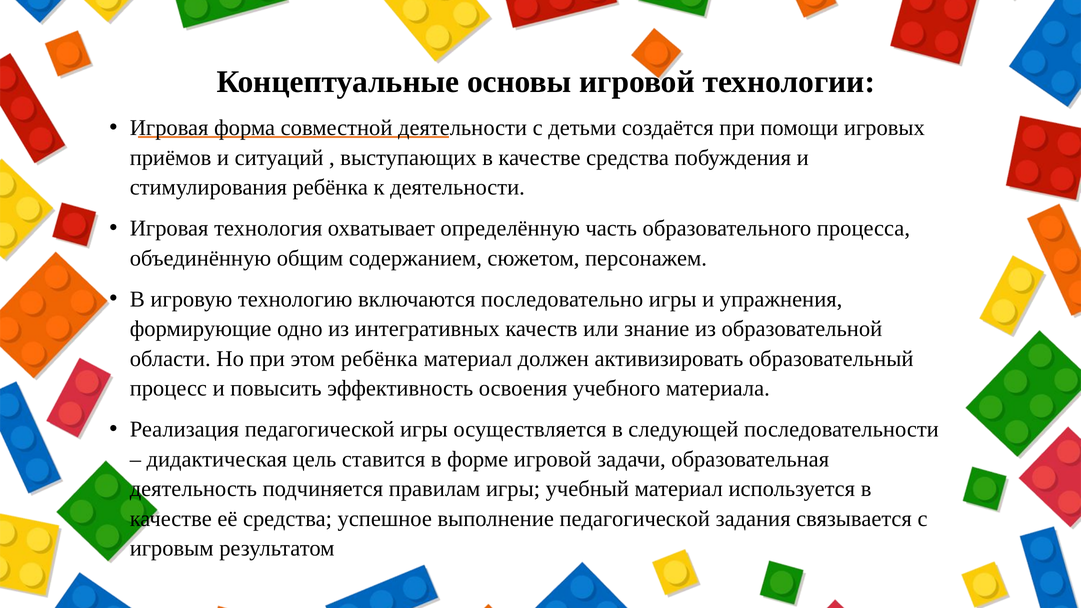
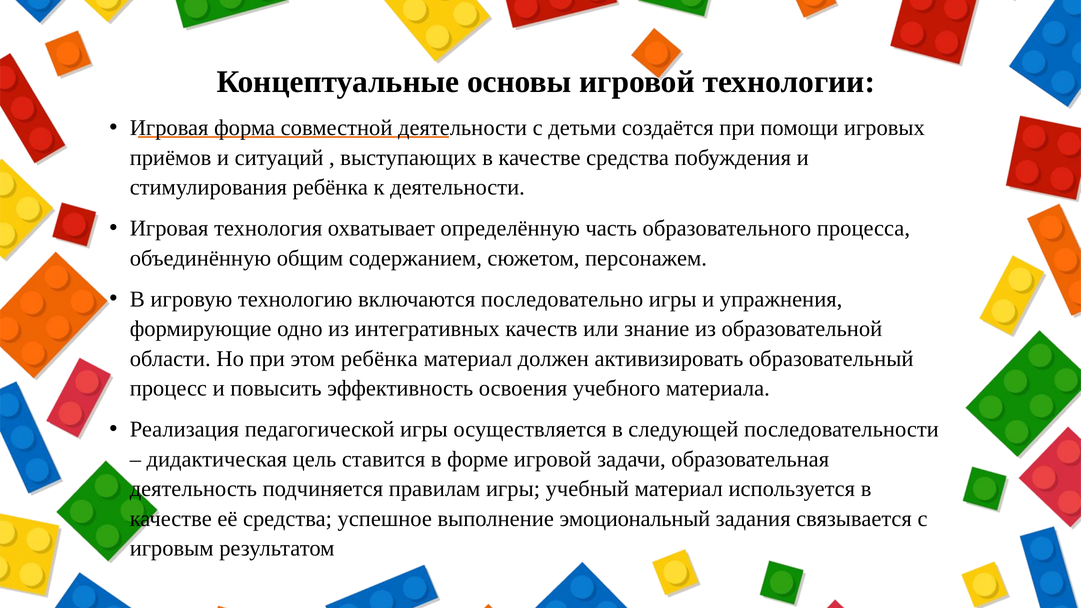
выполнение педагогической: педагогической -> эмоциональный
